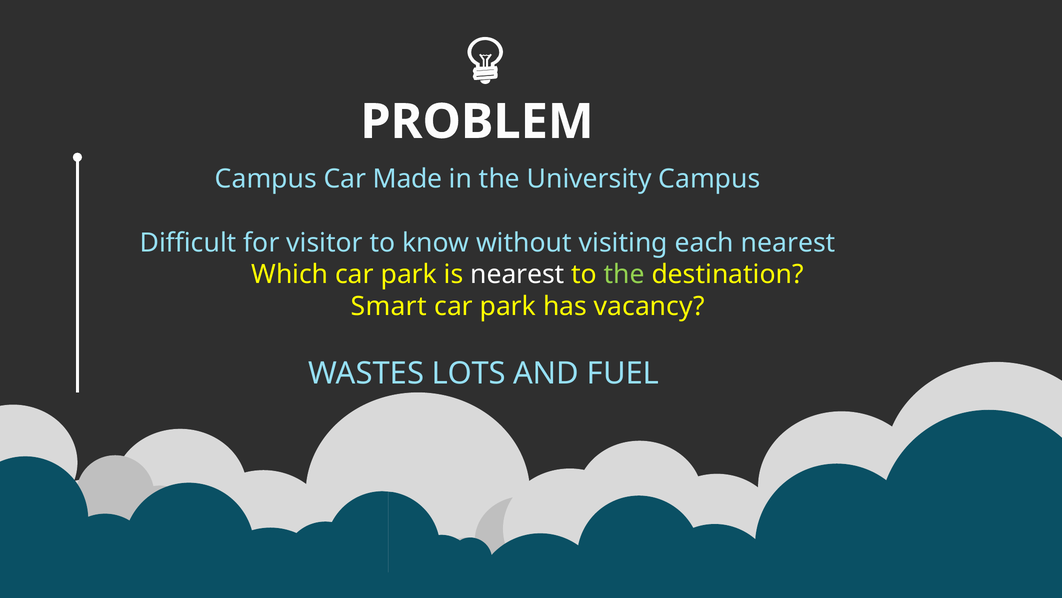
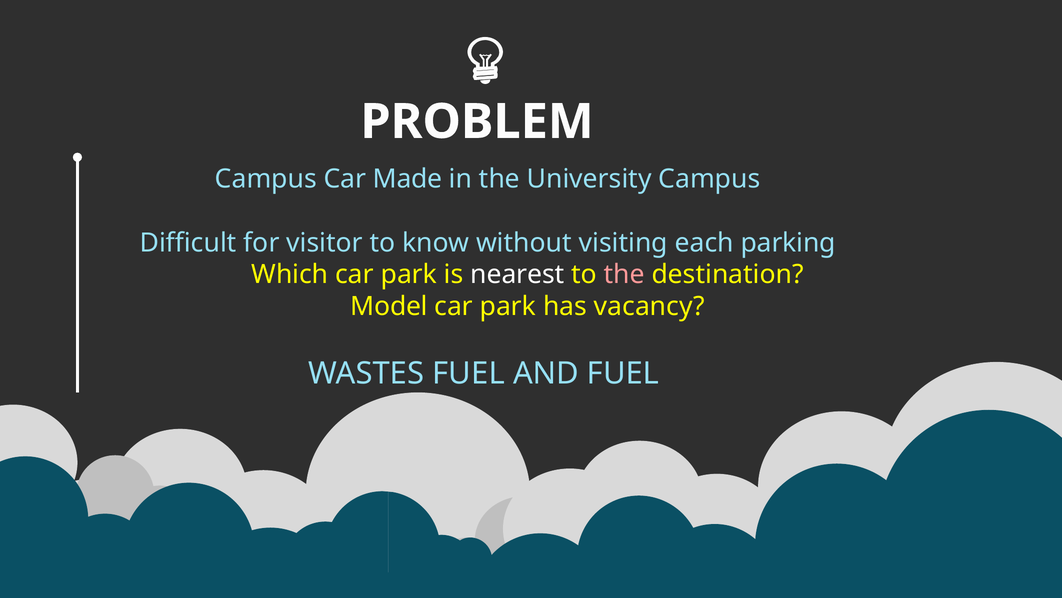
each nearest: nearest -> parking
the at (624, 274) colour: light green -> pink
Smart: Smart -> Model
WASTES LOTS: LOTS -> FUEL
